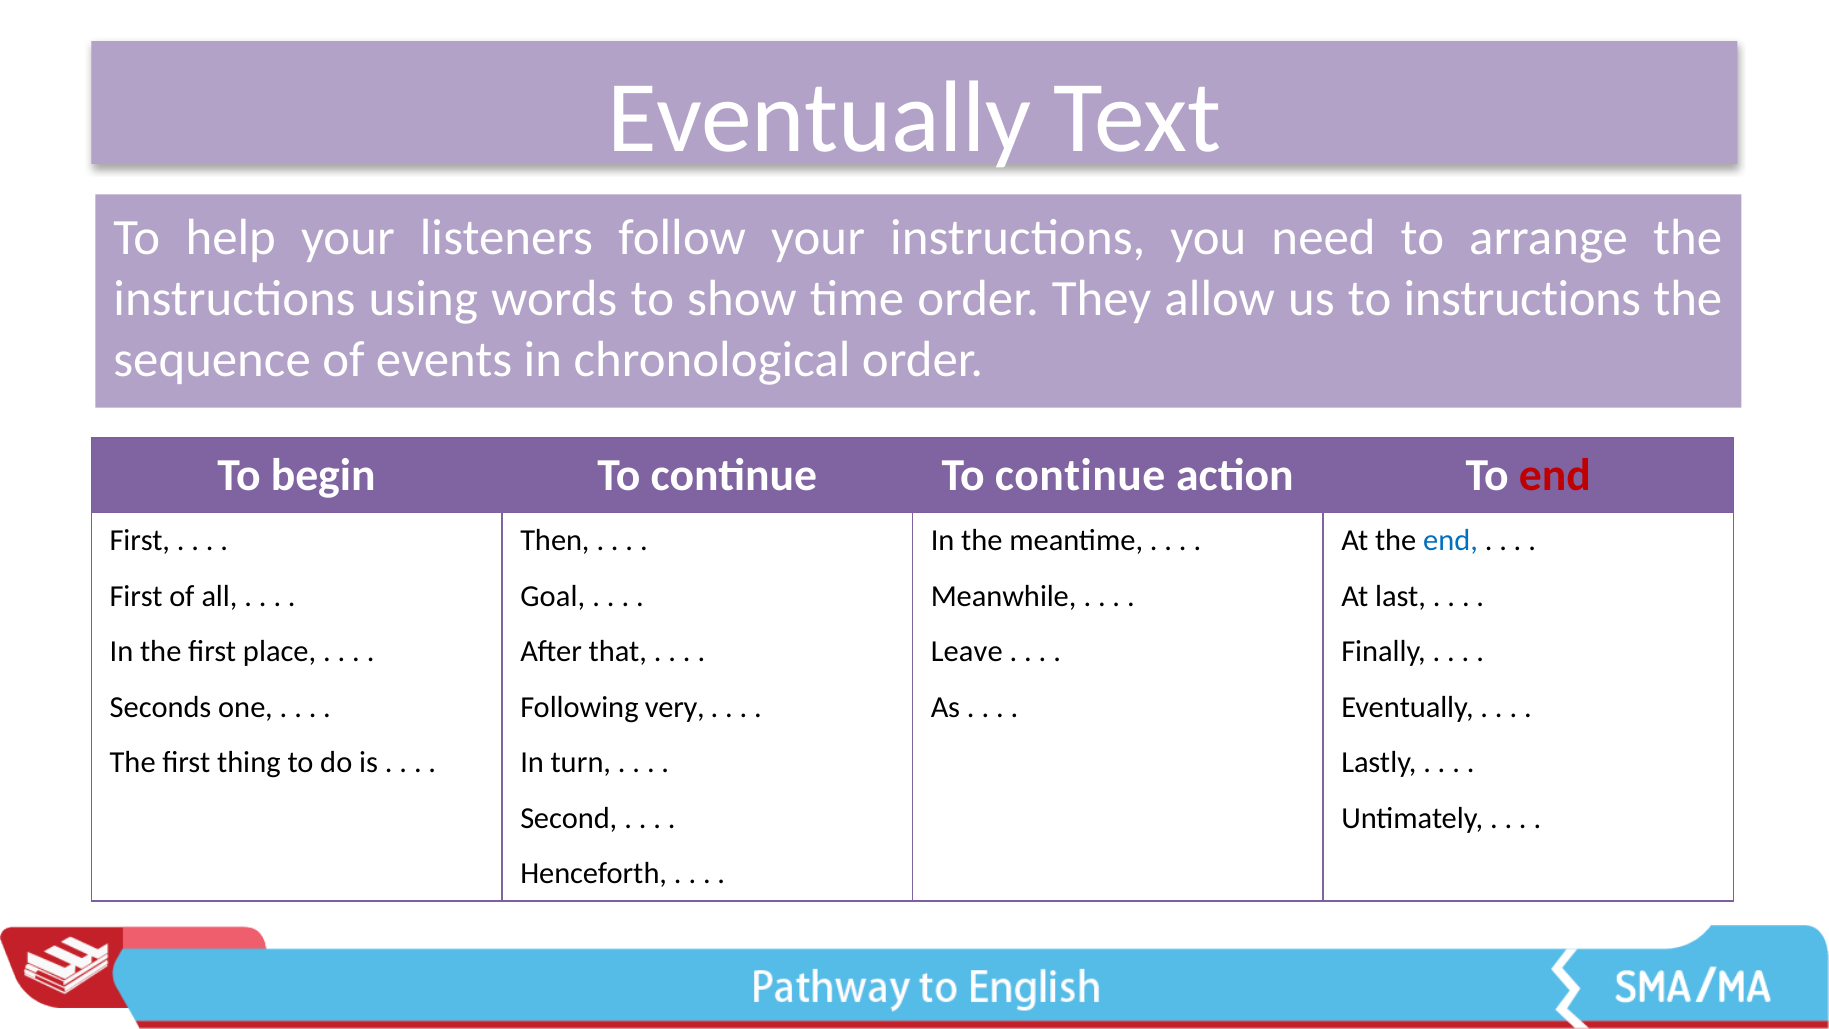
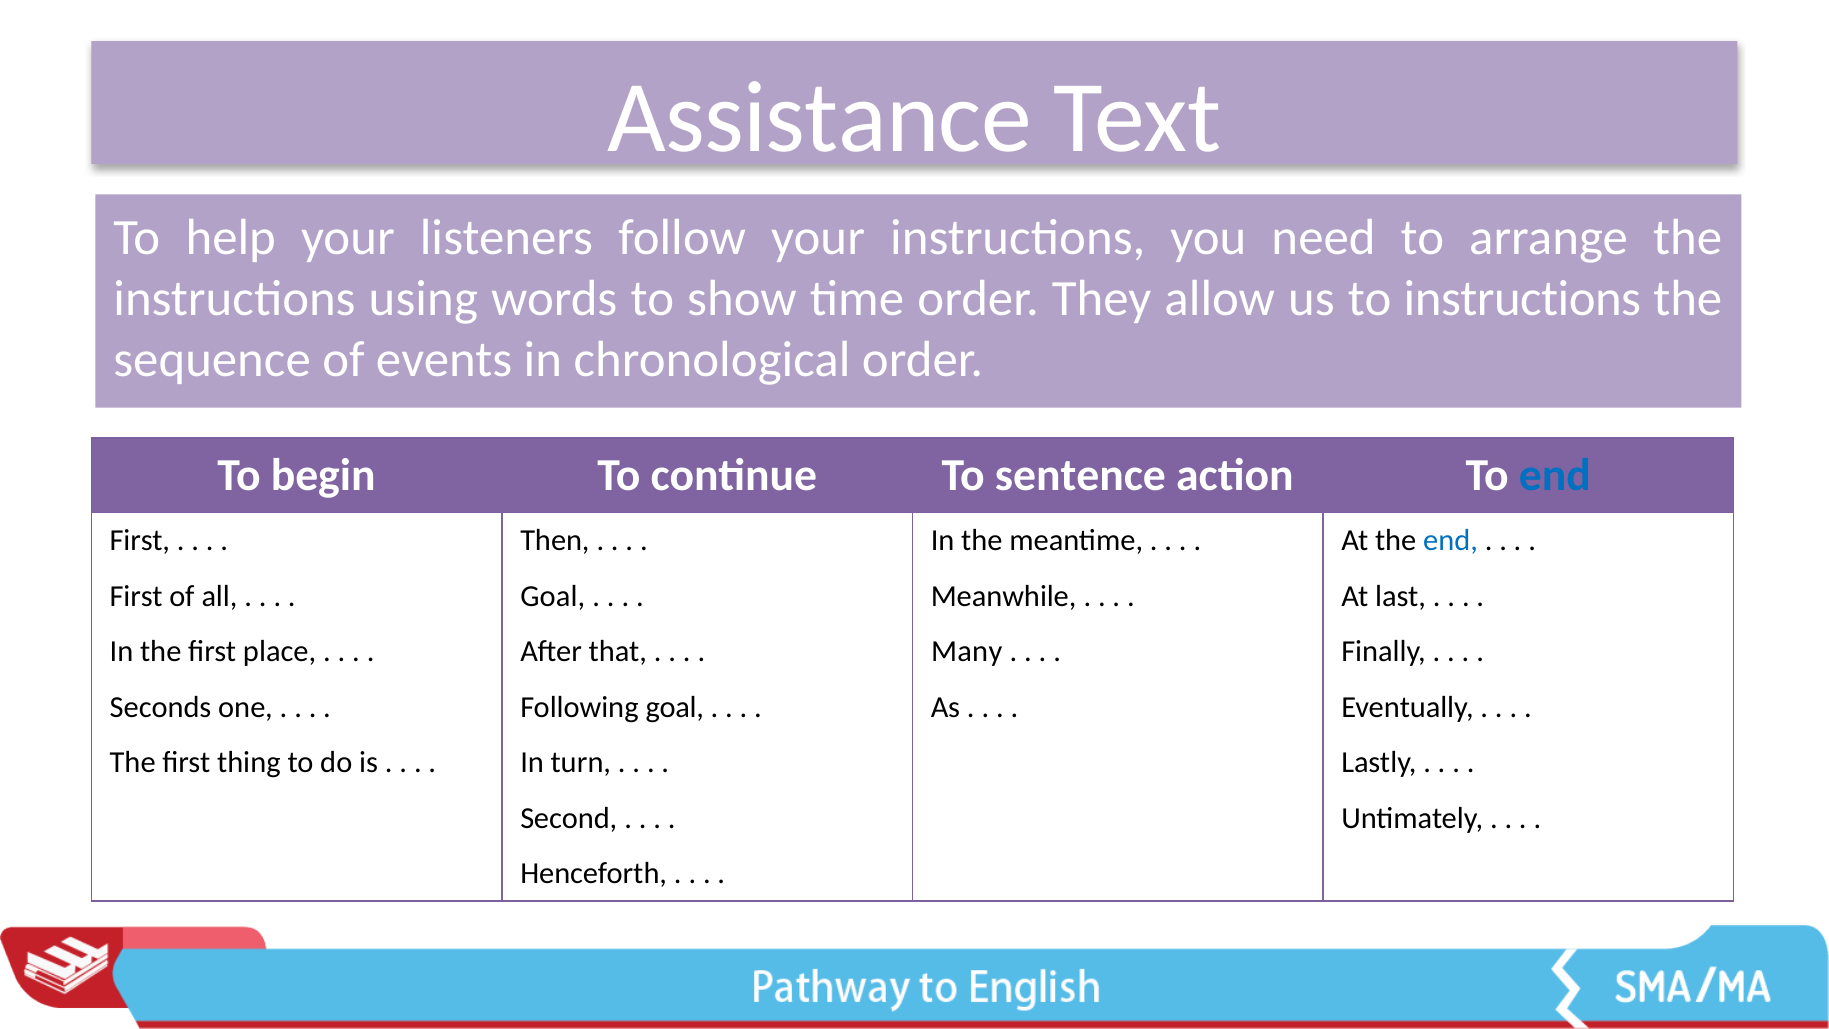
Eventually at (819, 118): Eventually -> Assistance
continue To continue: continue -> sentence
end at (1555, 476) colour: red -> blue
Leave: Leave -> Many
Following very: very -> goal
